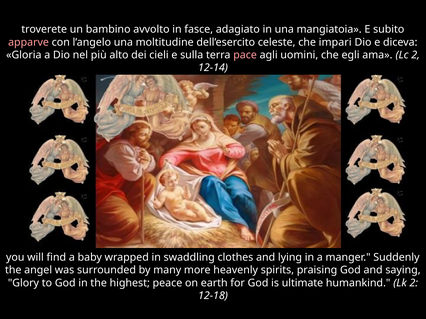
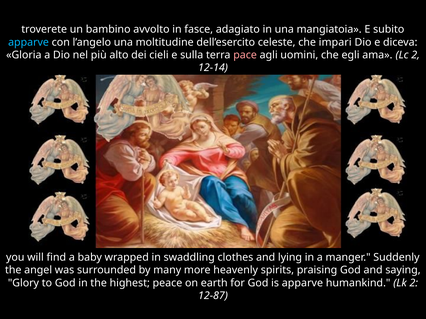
apparve at (29, 42) colour: pink -> light blue
is ultimate: ultimate -> apparve
12-18: 12-18 -> 12-87
